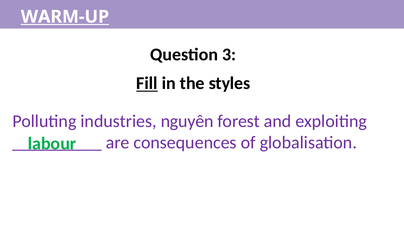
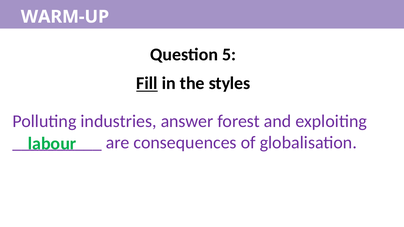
WARM-UP underline: present -> none
3: 3 -> 5
nguyên: nguyên -> answer
